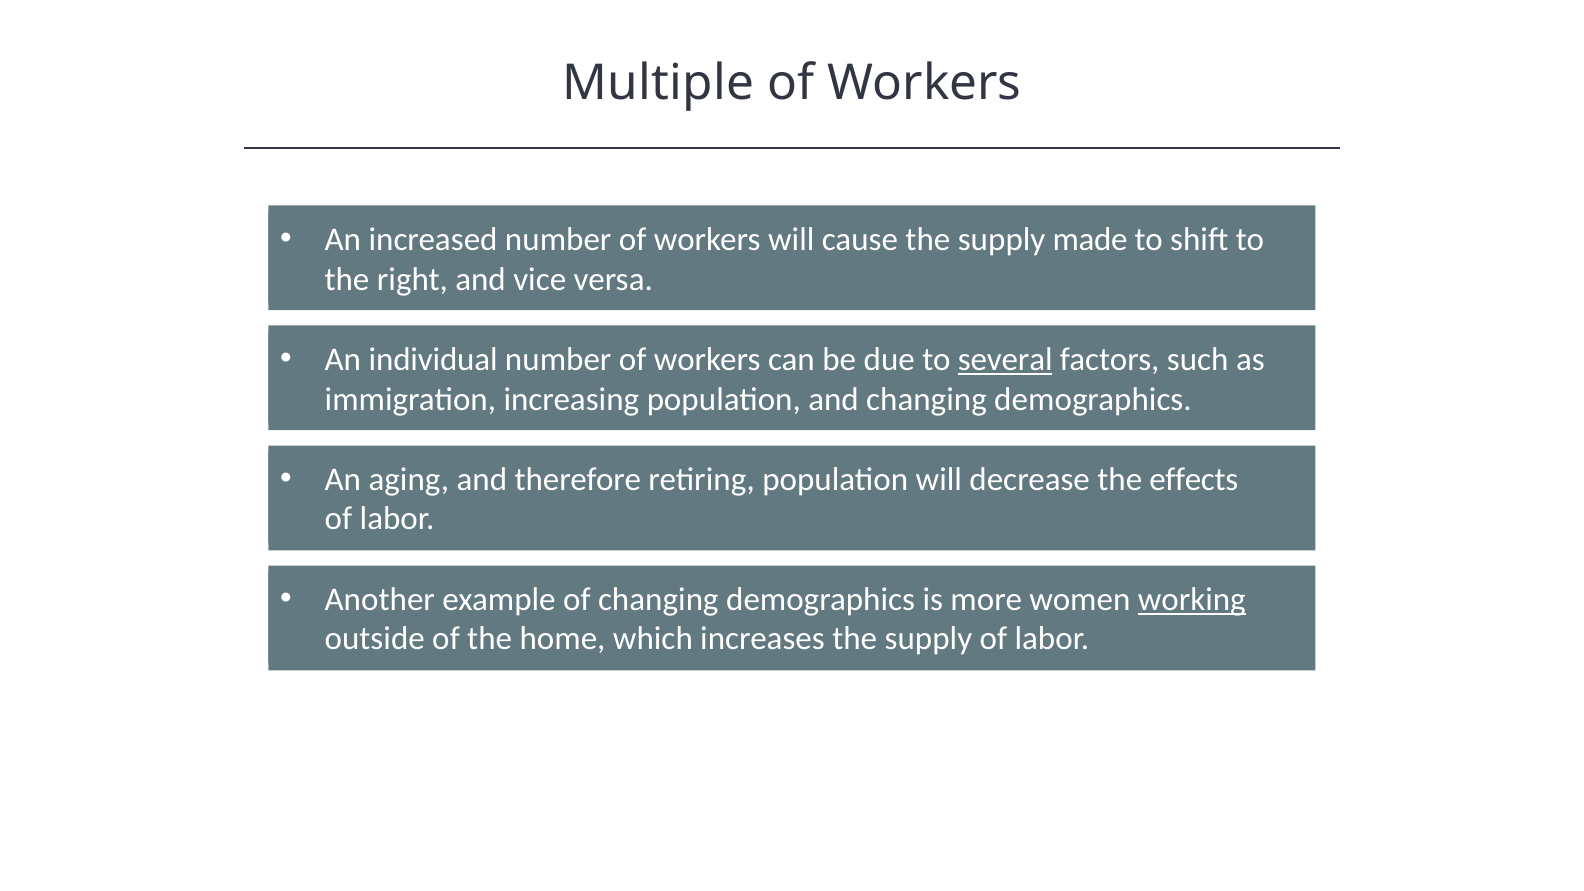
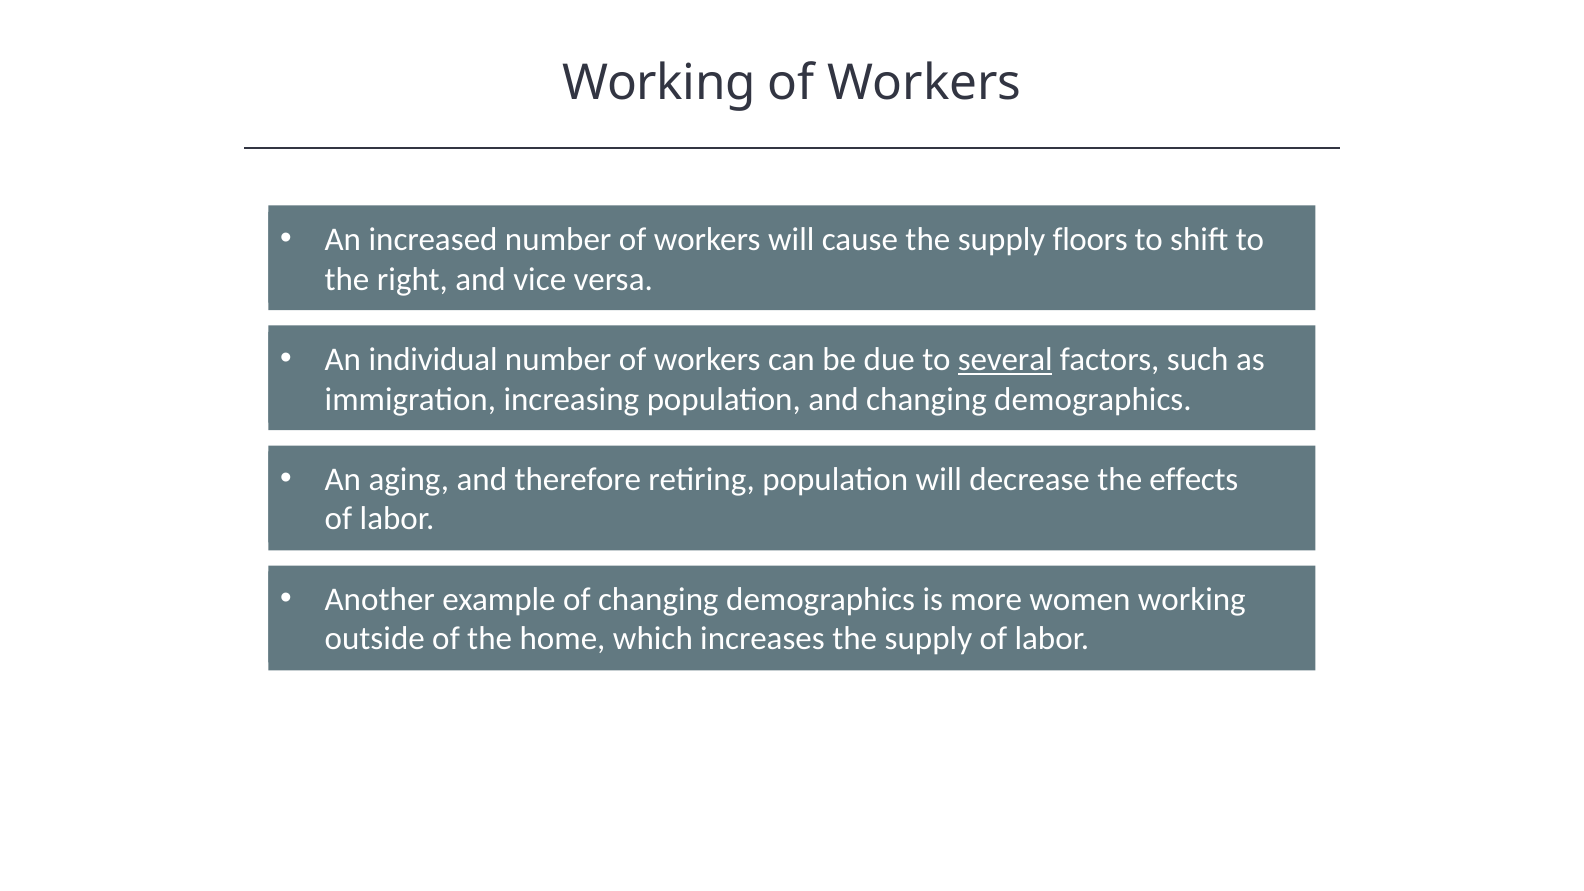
Multiple at (658, 83): Multiple -> Working
made: made -> floors
working at (1192, 599) underline: present -> none
